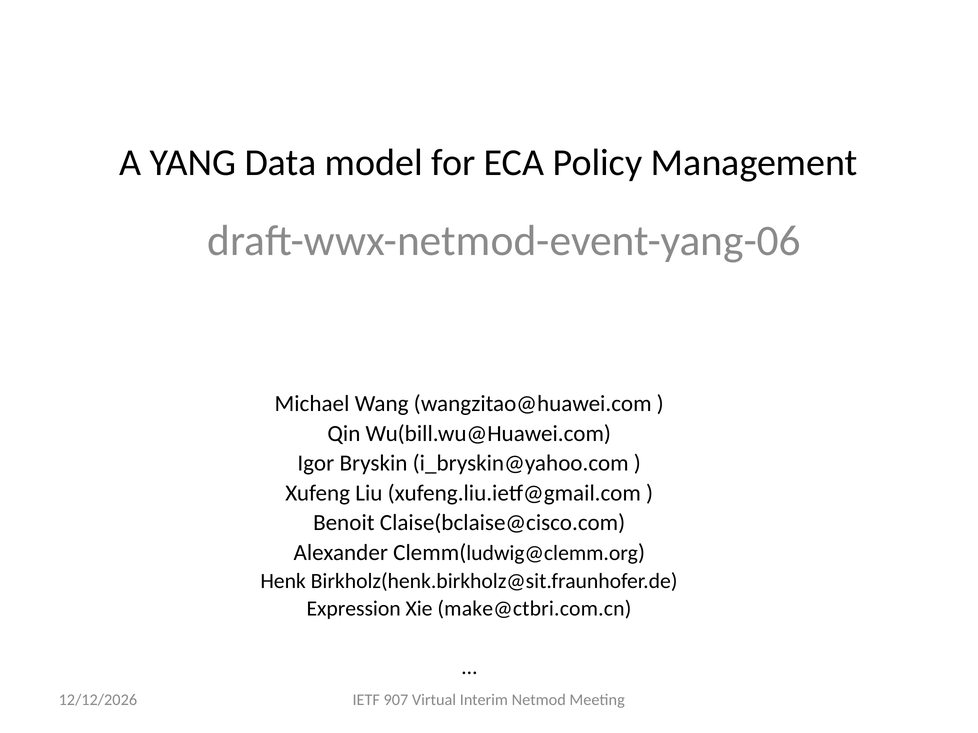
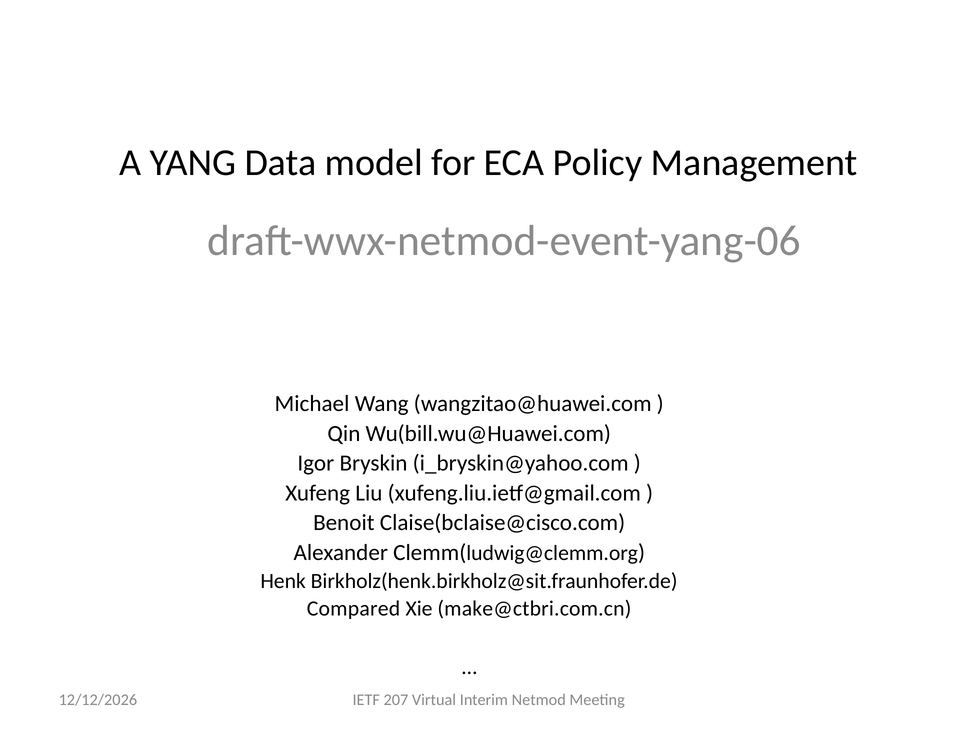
Expression: Expression -> Compared
907: 907 -> 207
